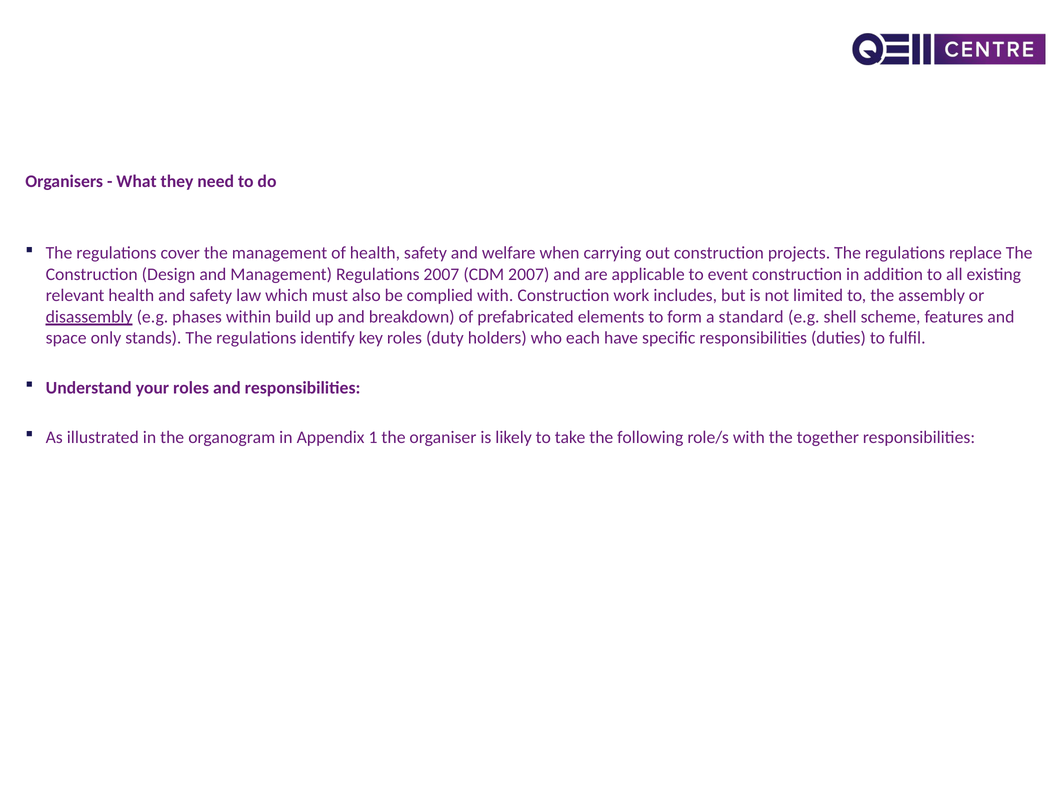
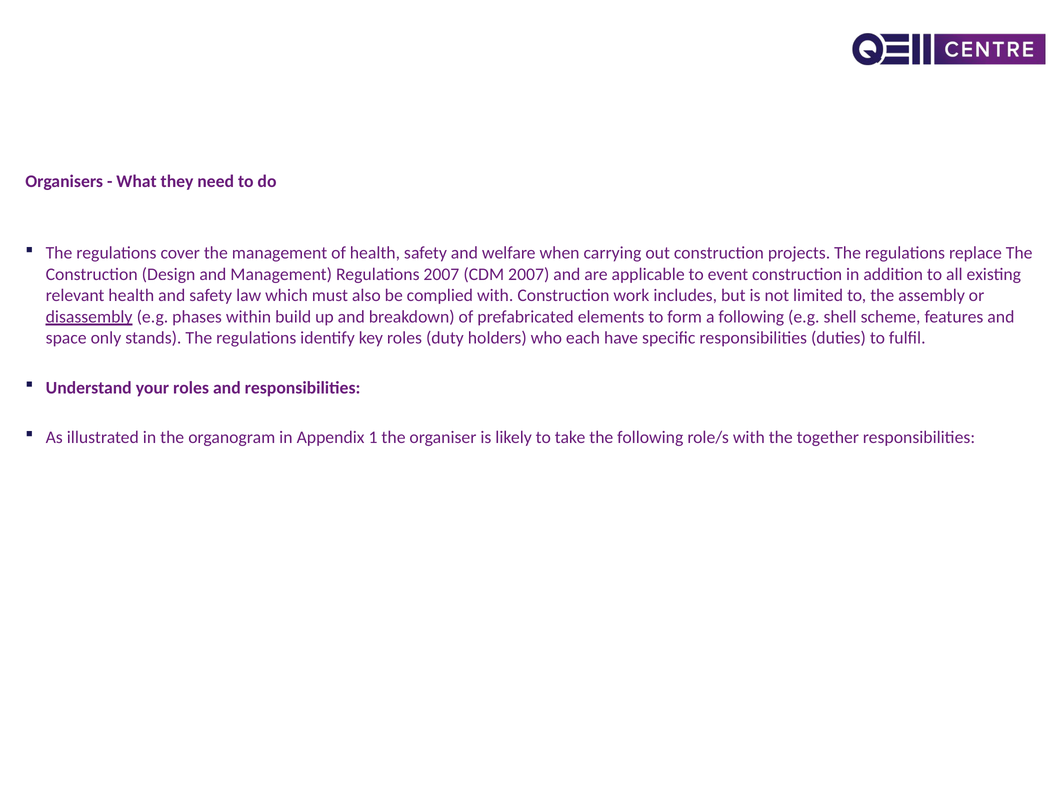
a standard: standard -> following
